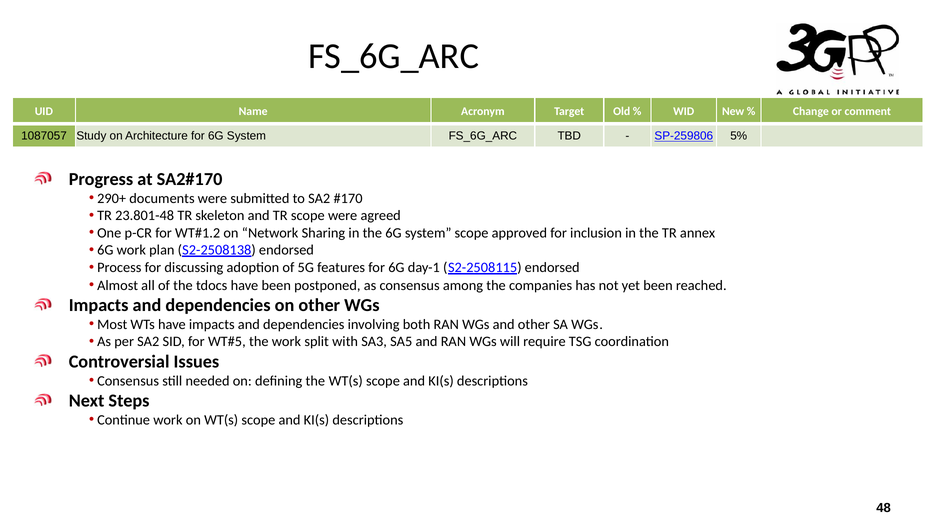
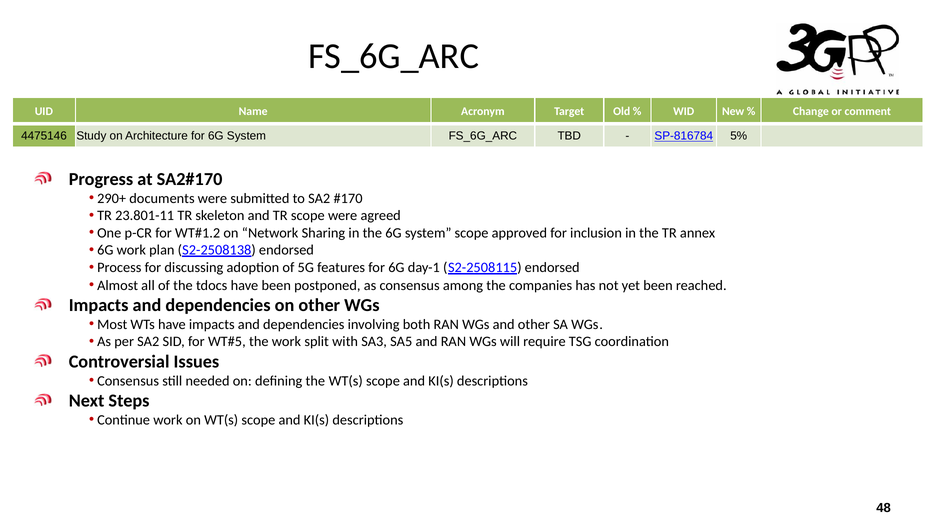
1087057: 1087057 -> 4475146
SP-259806: SP-259806 -> SP-816784
23.801-48: 23.801-48 -> 23.801-11
